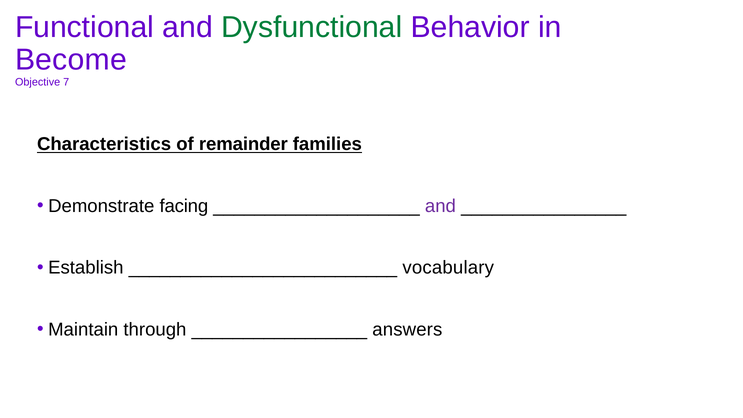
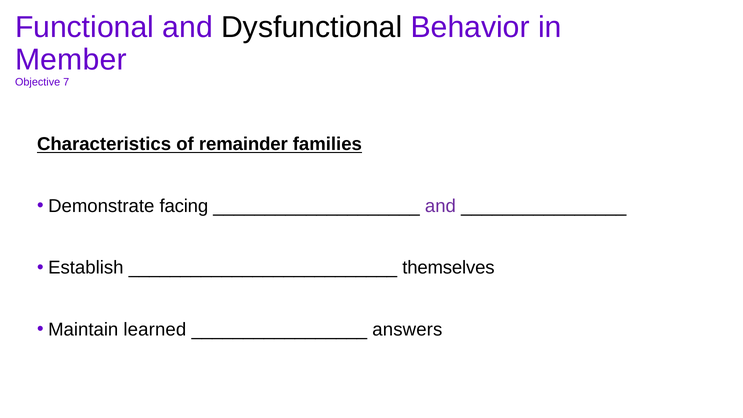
Dysfunctional colour: green -> black
Become: Become -> Member
vocabulary: vocabulary -> themselves
through: through -> learned
